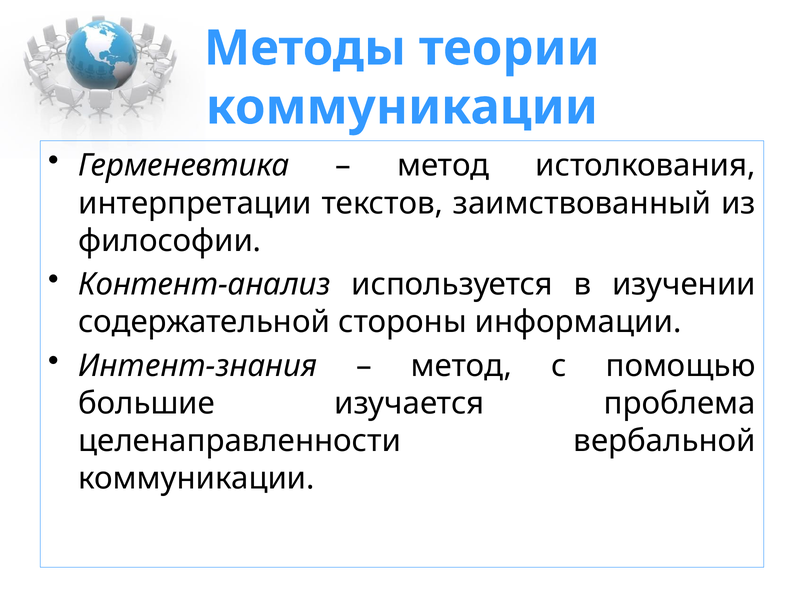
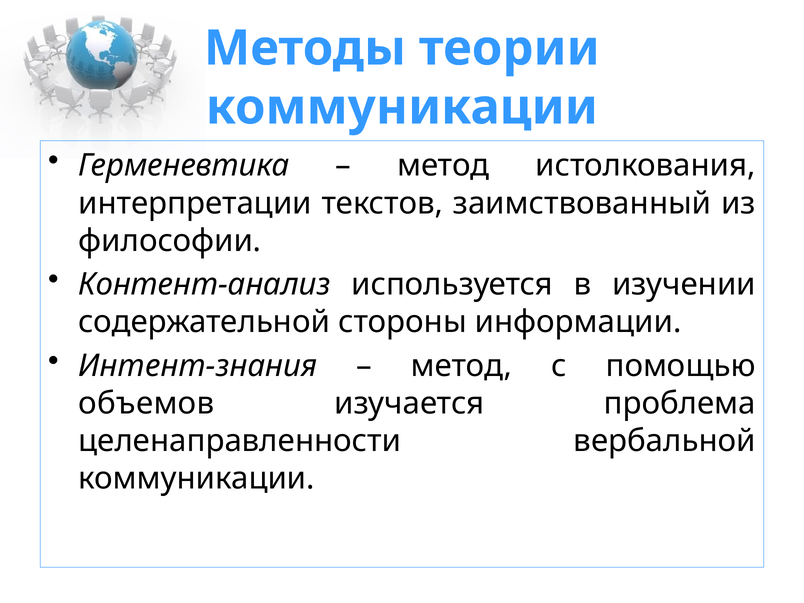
большие: большие -> объемов
